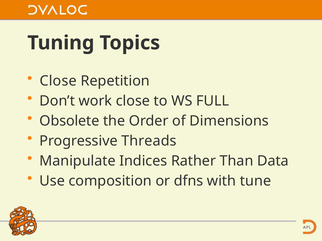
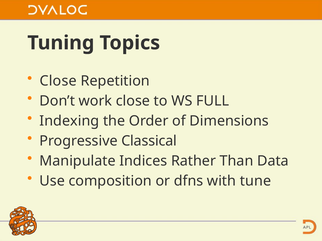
Obsolete: Obsolete -> Indexing
Threads: Threads -> Classical
